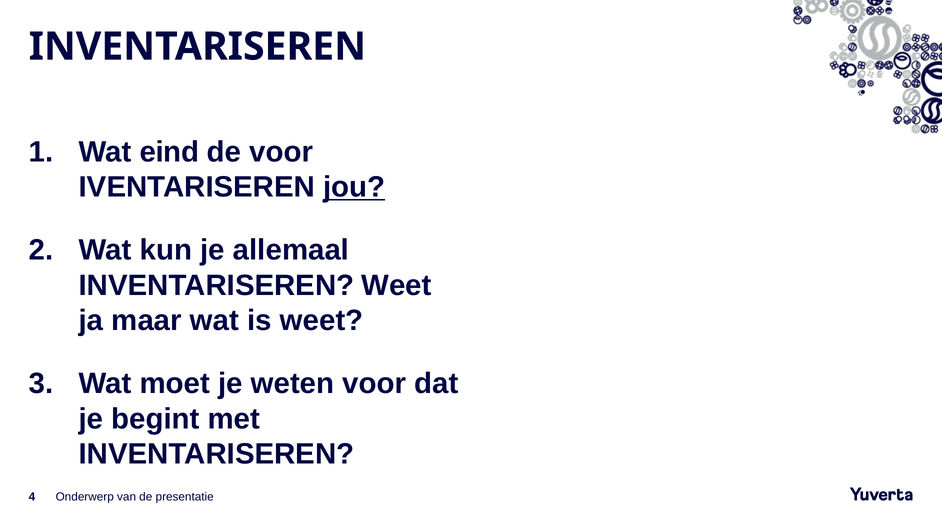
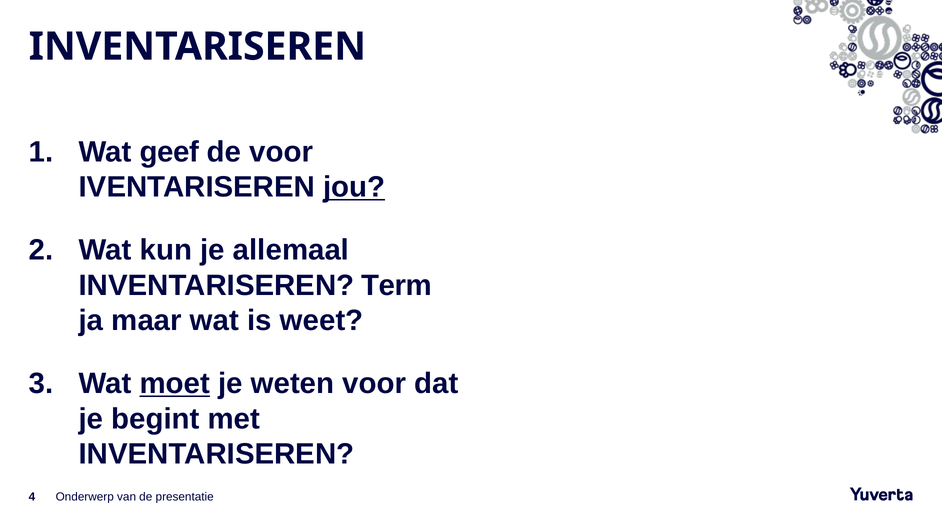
eind: eind -> geef
INVENTARISEREN Weet: Weet -> Term
moet underline: none -> present
